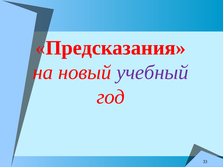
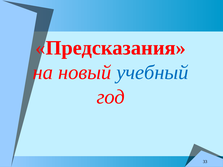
учебный colour: purple -> blue
